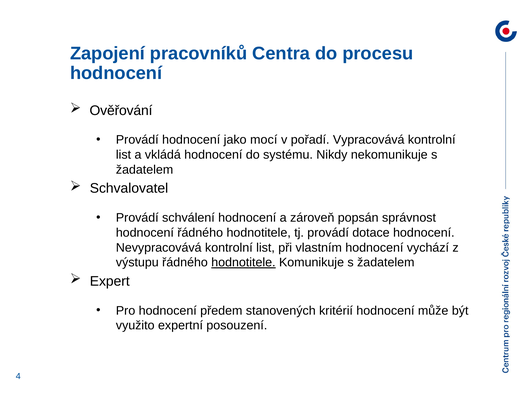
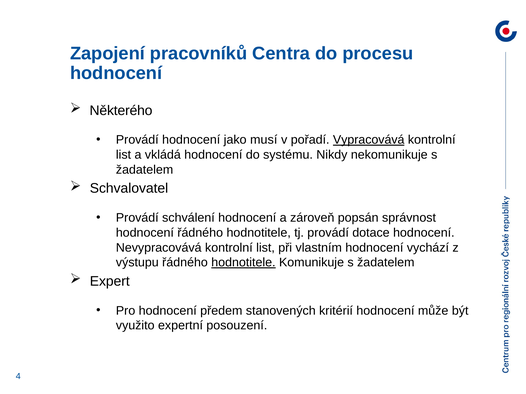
Ověřování: Ověřování -> Některého
mocí: mocí -> musí
Vypracovává underline: none -> present
